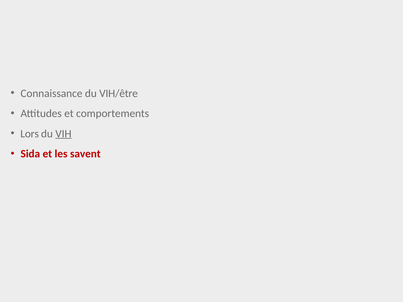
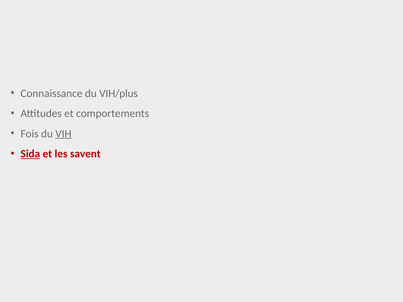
VIH/être: VIH/être -> VIH/plus
Lors: Lors -> Fois
Sida underline: none -> present
